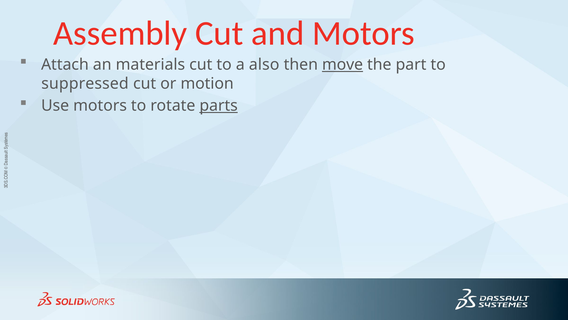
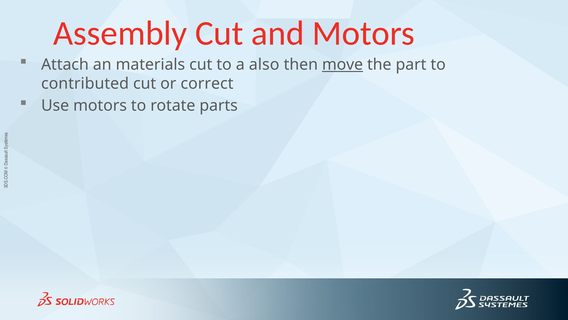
suppressed: suppressed -> contributed
motion: motion -> correct
parts underline: present -> none
